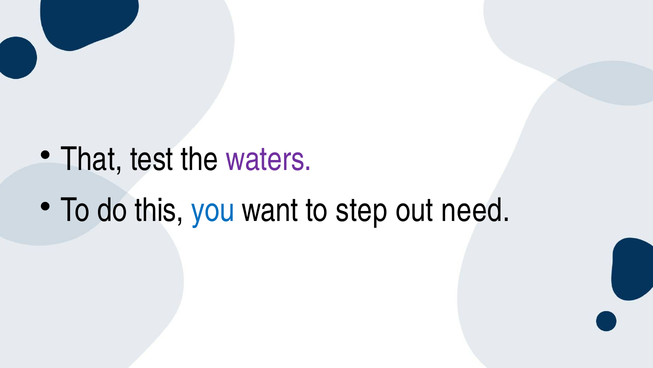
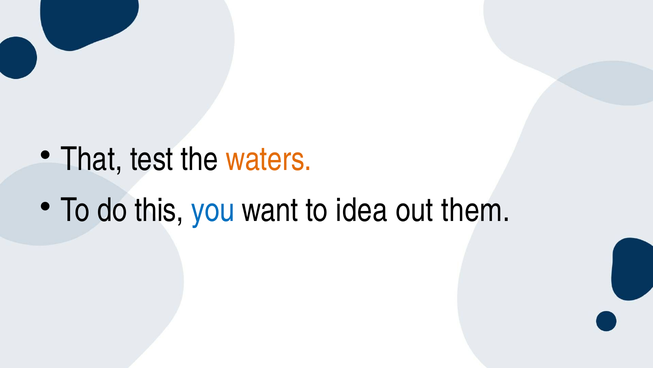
waters colour: purple -> orange
step: step -> idea
need: need -> them
